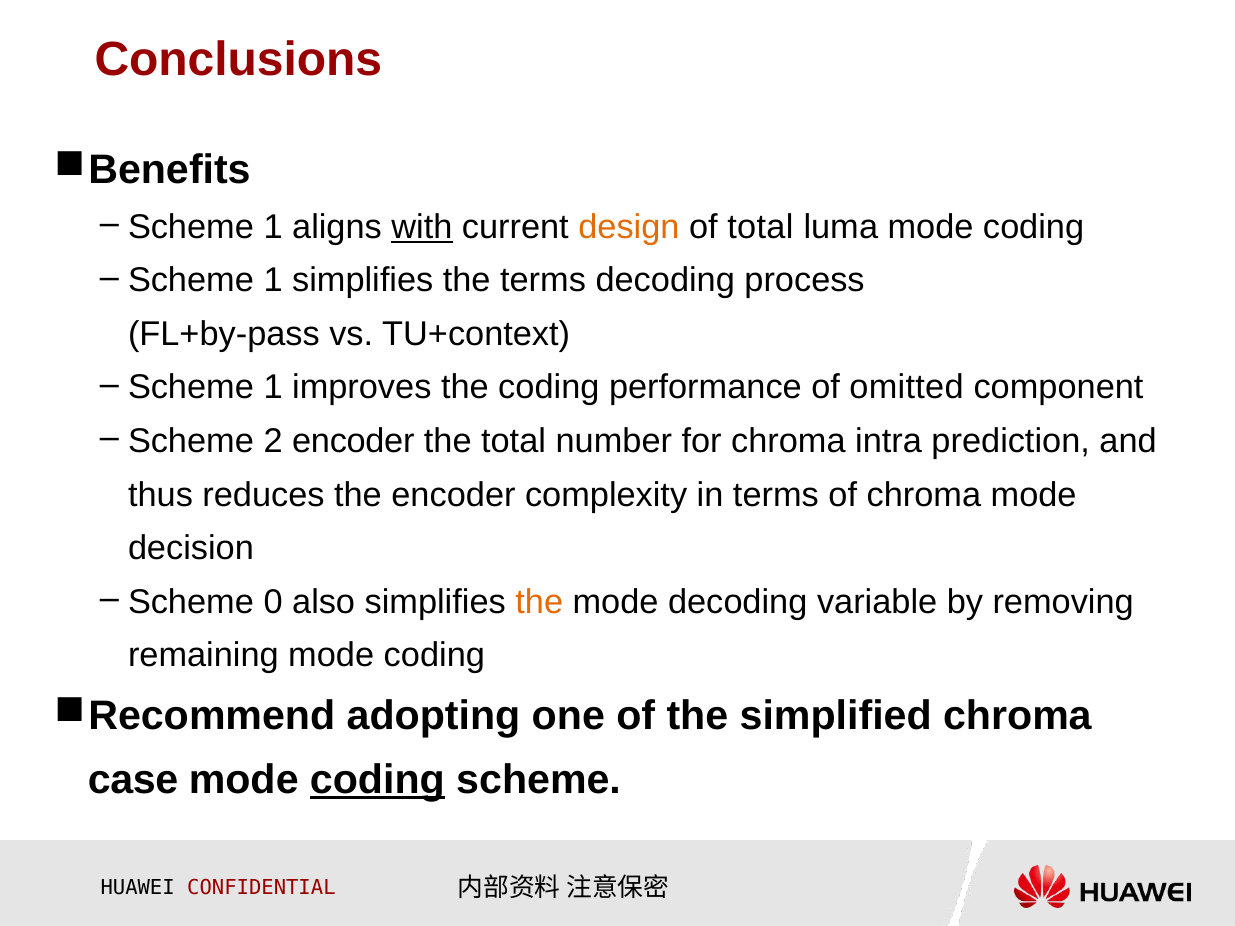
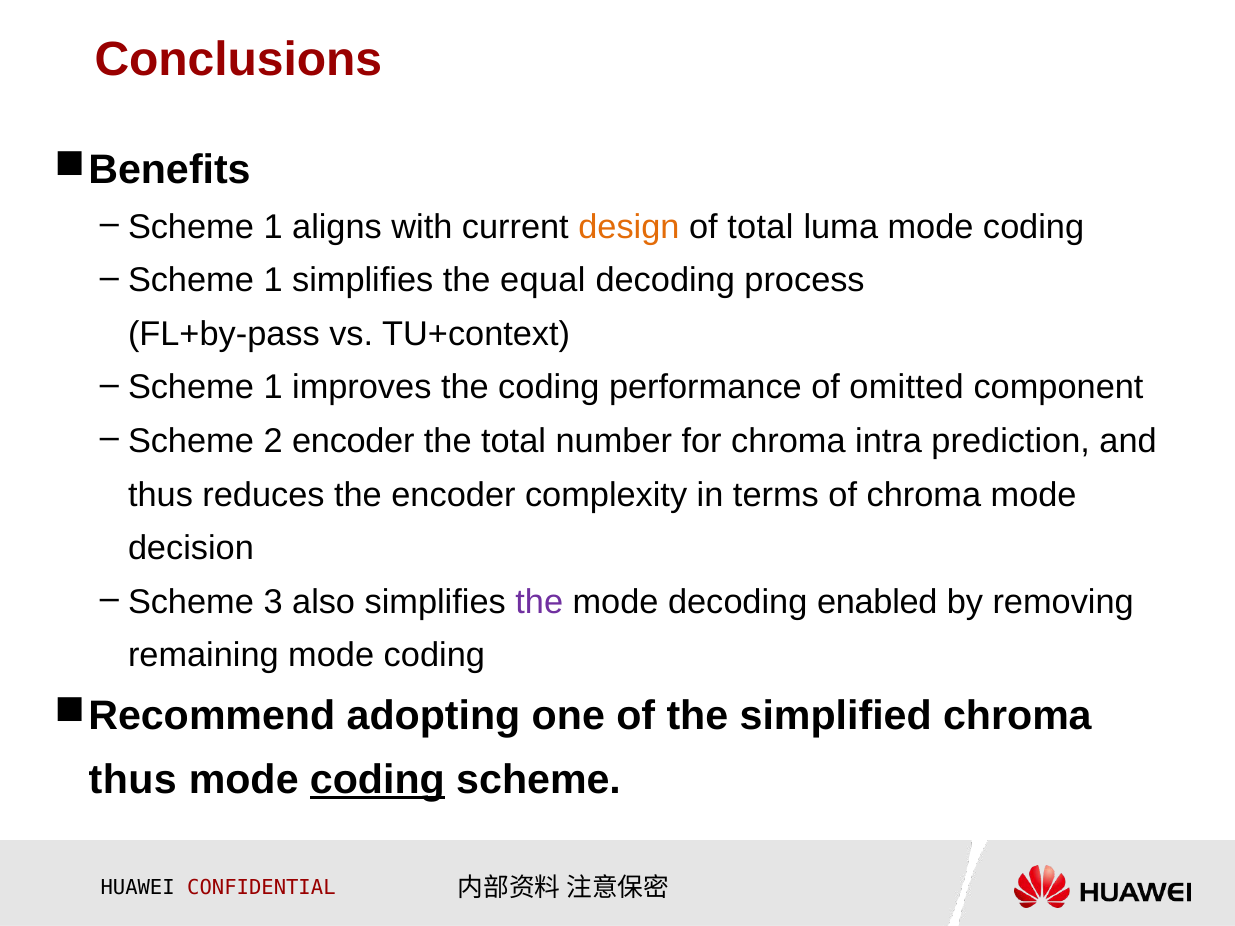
with underline: present -> none
the terms: terms -> equal
0: 0 -> 3
the at (539, 602) colour: orange -> purple
variable: variable -> enabled
case at (133, 780): case -> thus
